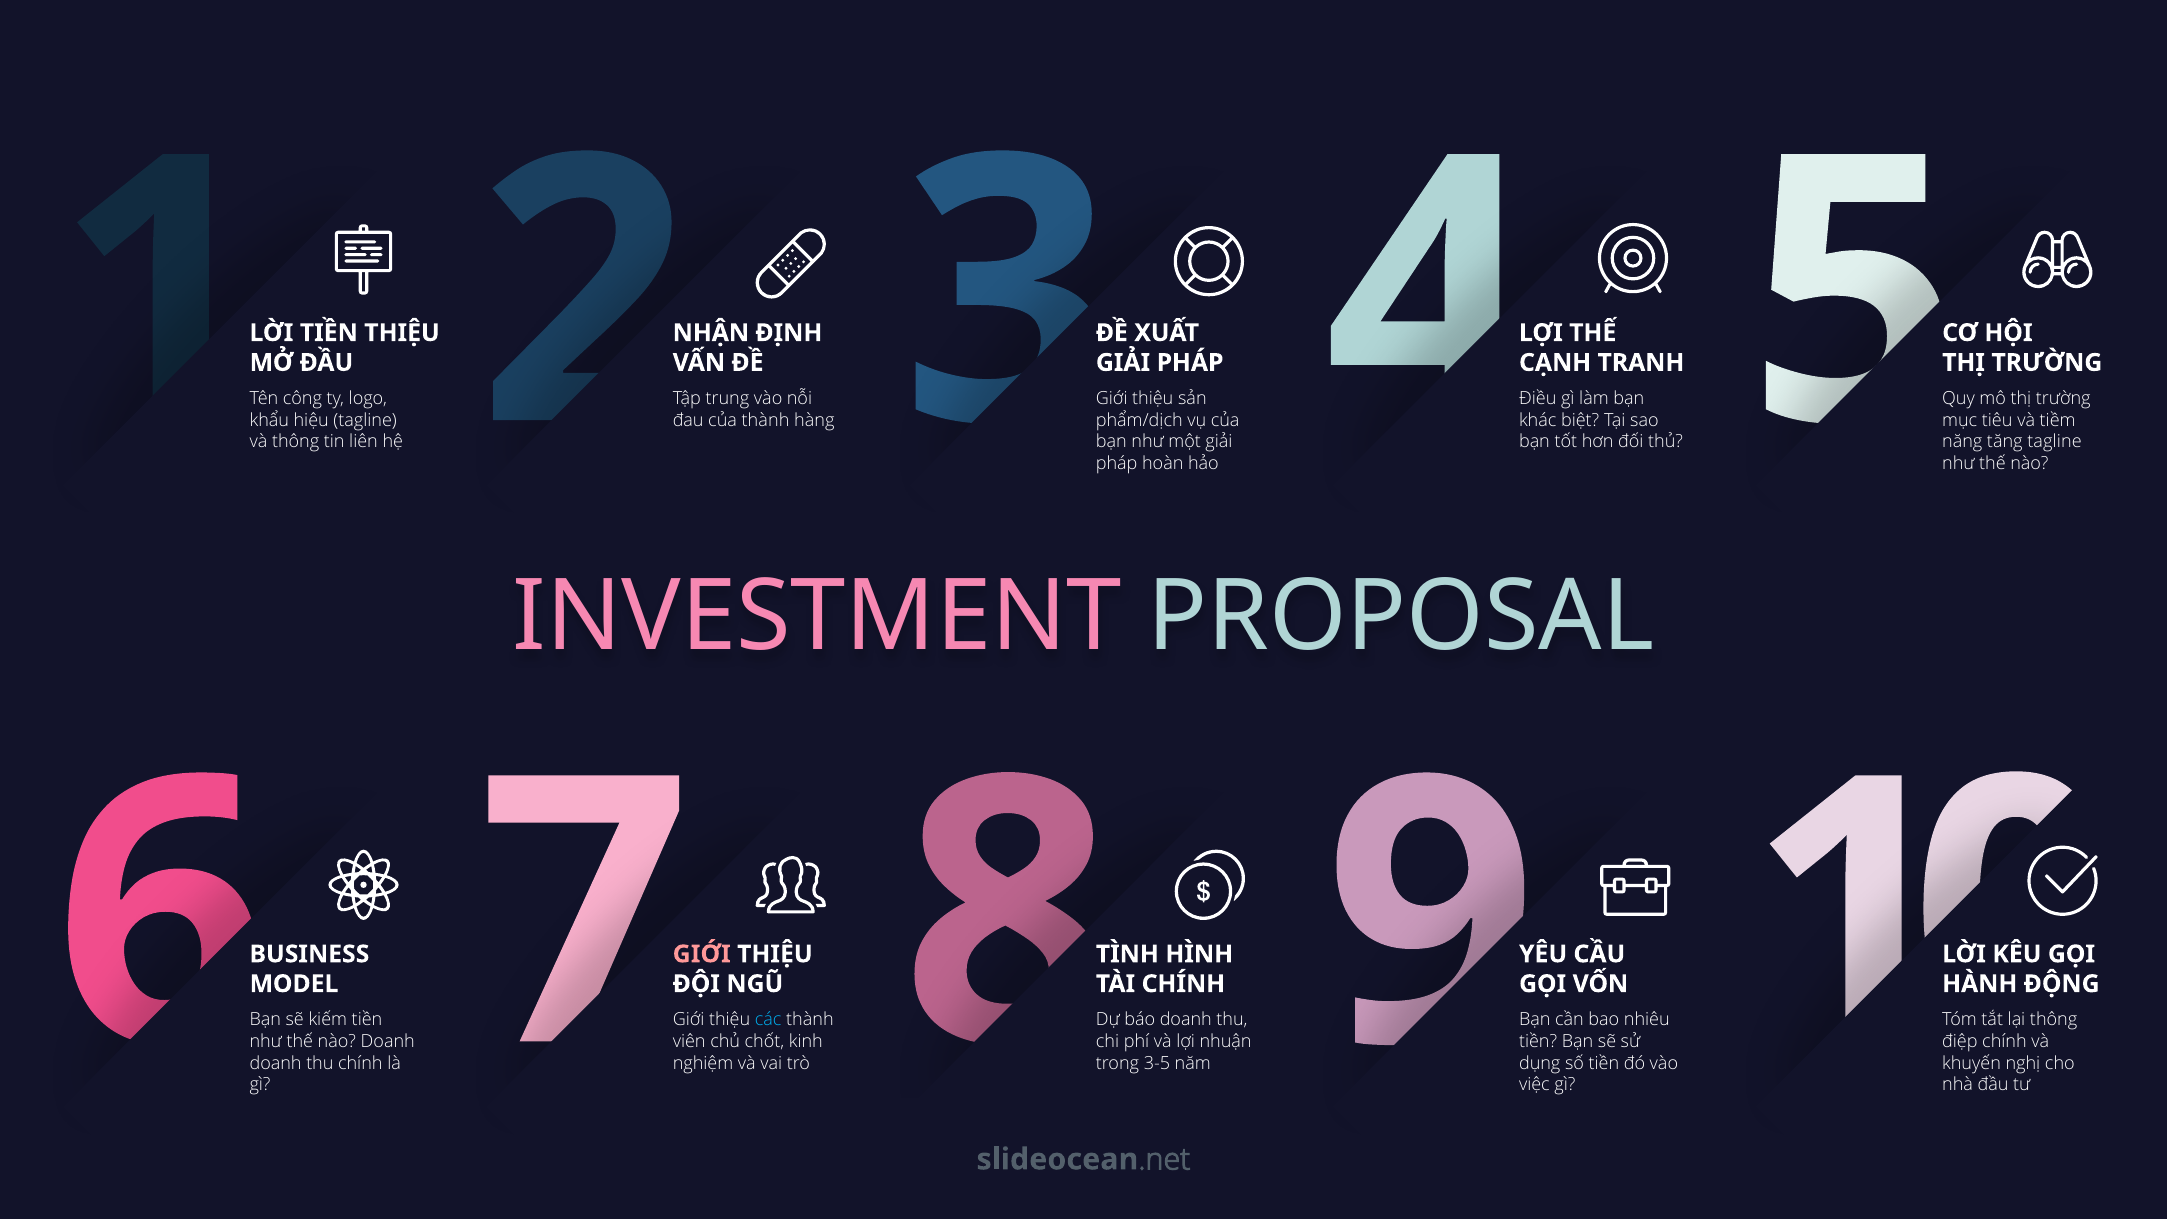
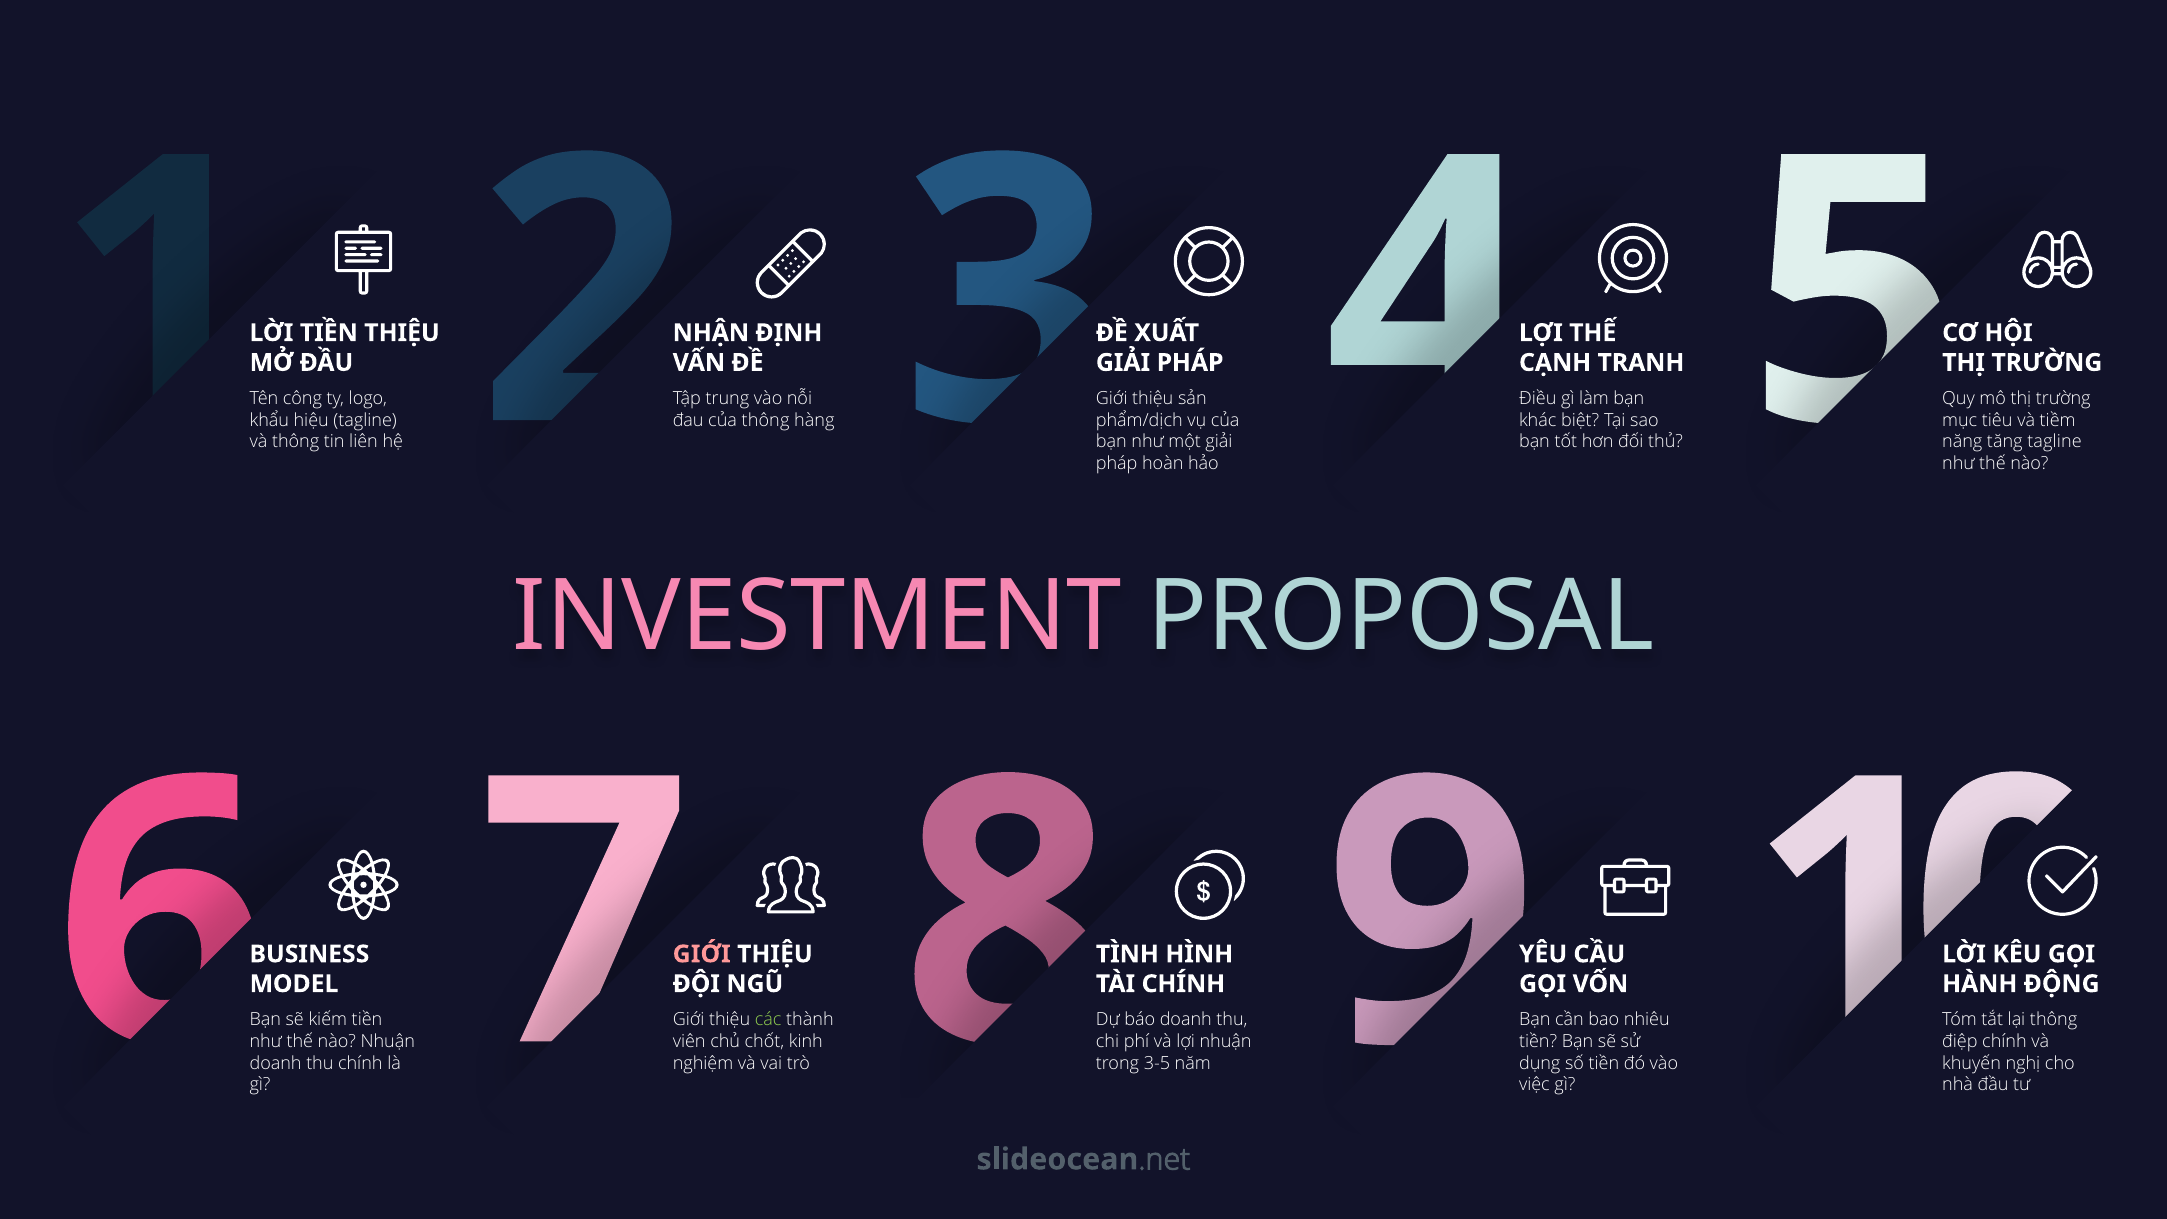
của thành: thành -> thông
các colour: light blue -> light green
nào Doanh: Doanh -> Nhuận
